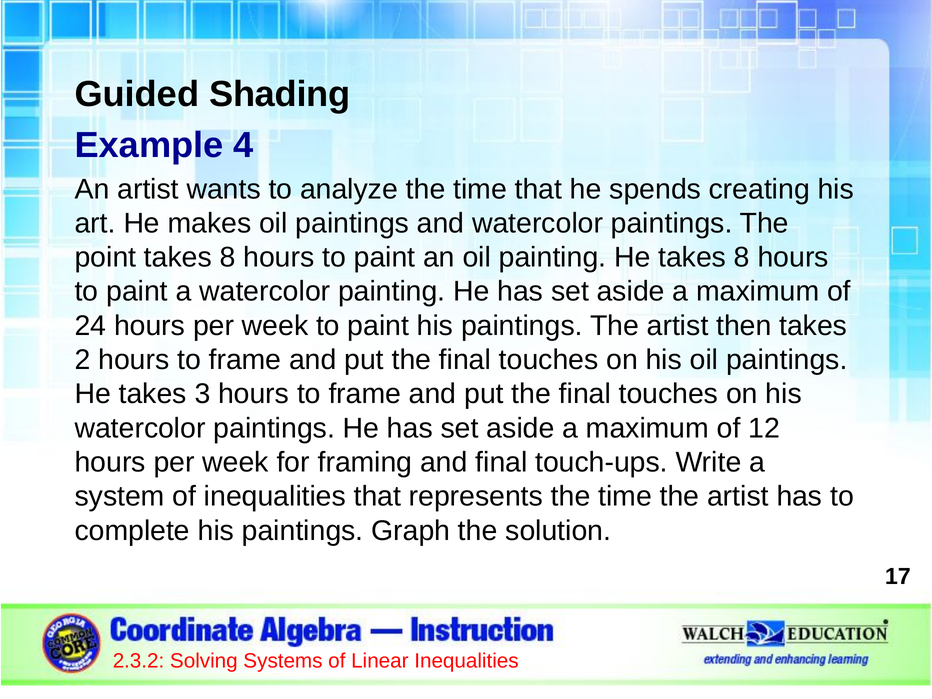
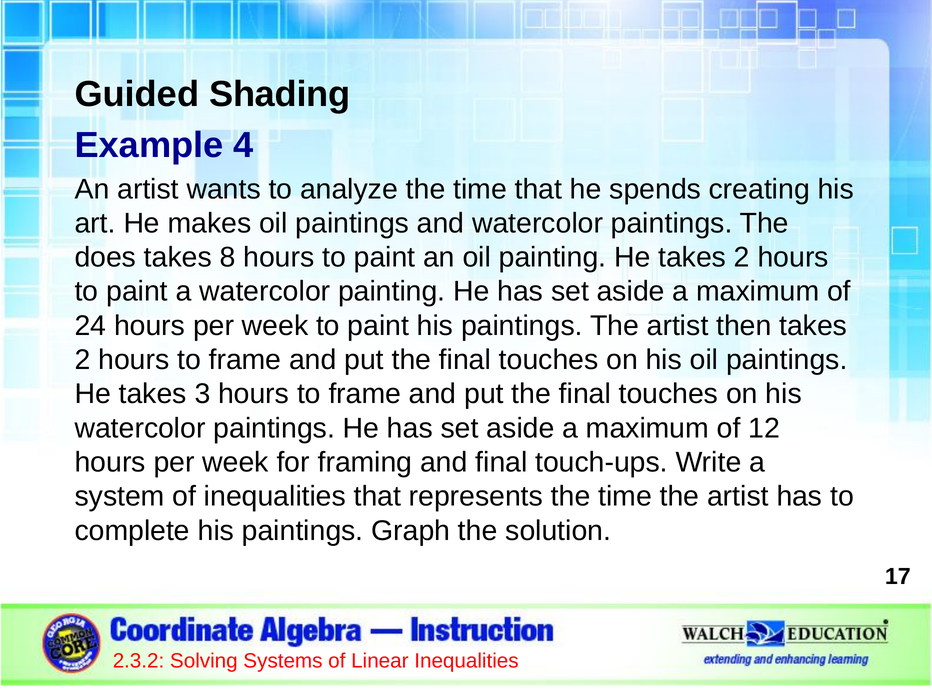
point: point -> does
He takes 8: 8 -> 2
